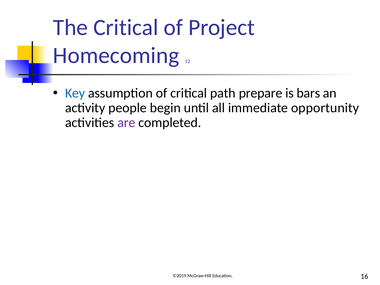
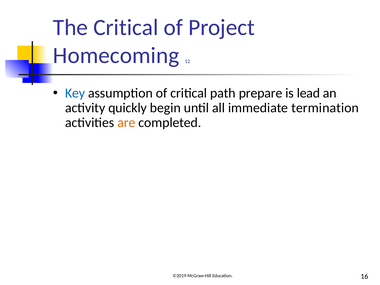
bars: bars -> lead
people: people -> quickly
opportunity: opportunity -> termination
are colour: purple -> orange
